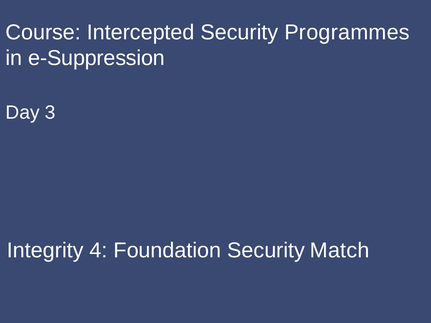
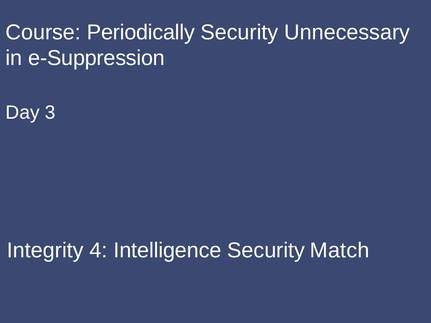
Intercepted: Intercepted -> Periodically
Programmes: Programmes -> Unnecessary
Foundation: Foundation -> Intelligence
